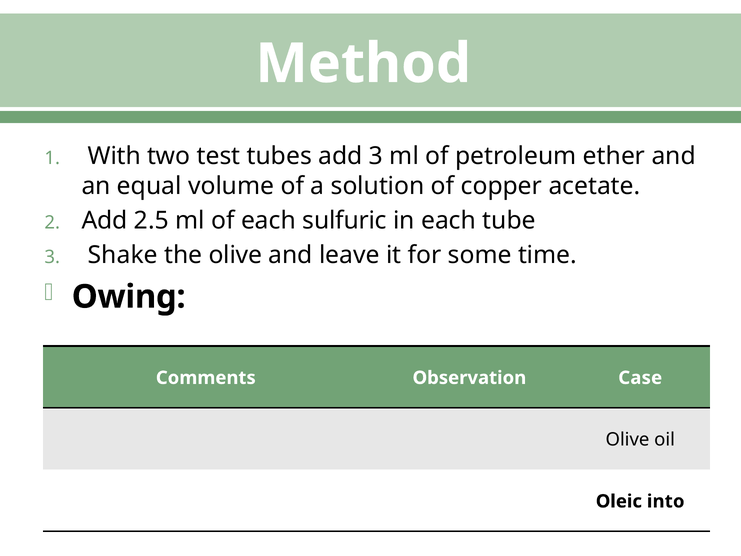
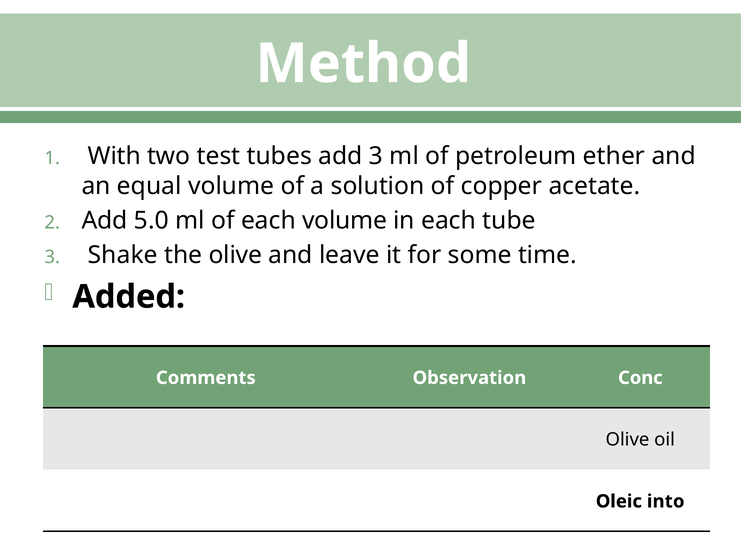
2.5: 2.5 -> 5.0
each sulfuric: sulfuric -> volume
Owing: Owing -> Added
Case: Case -> Conc
